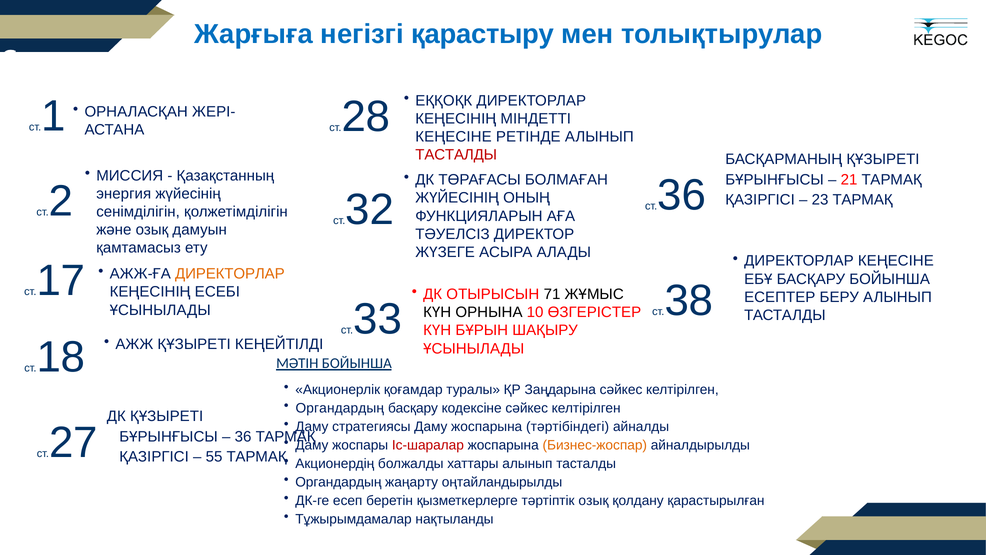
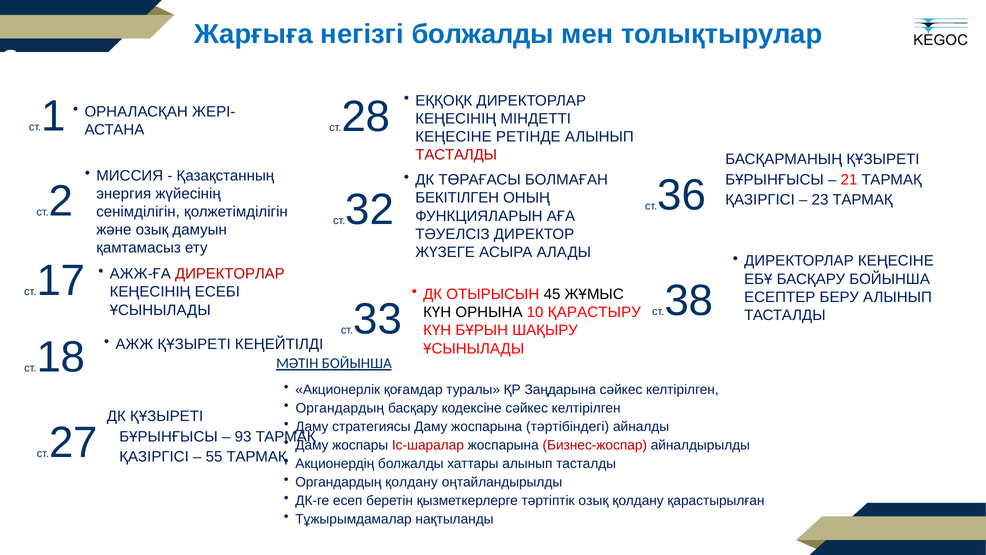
негізгі қарастыру: қарастыру -> болжалды
ЖҮЙЕСІНІҢ at (457, 198): ЖҮЙЕСІНІҢ -> БЕКІТІЛГЕН
ДИРЕКТОРЛАР at (230, 274) colour: orange -> red
71: 71 -> 45
ӨЗГЕРІСТЕР: ӨЗГЕРІСТЕР -> ҚАРАСТЫРУ
36 at (243, 436): 36 -> 93
Бизнес-жоспар colour: orange -> red
Органдардың жаңарту: жаңарту -> қолдану
